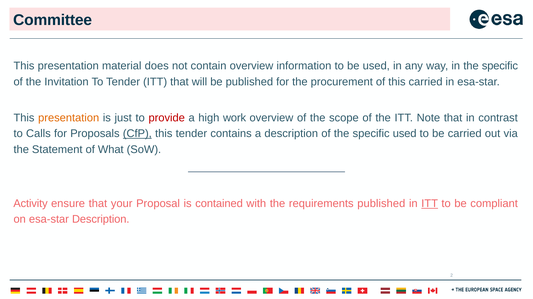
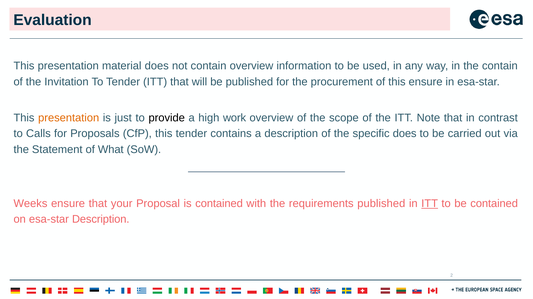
Committee: Committee -> Evaluation
in the specific: specific -> contain
this carried: carried -> ensure
provide colour: red -> black
CfP underline: present -> none
specific used: used -> does
Activity: Activity -> Weeks
be compliant: compliant -> contained
